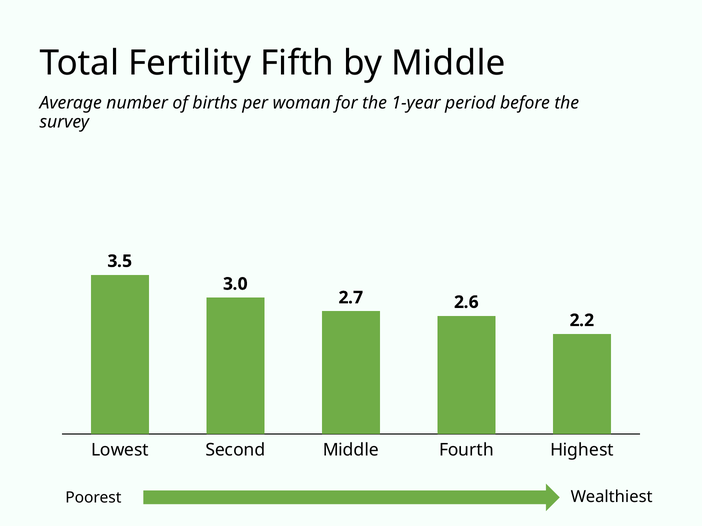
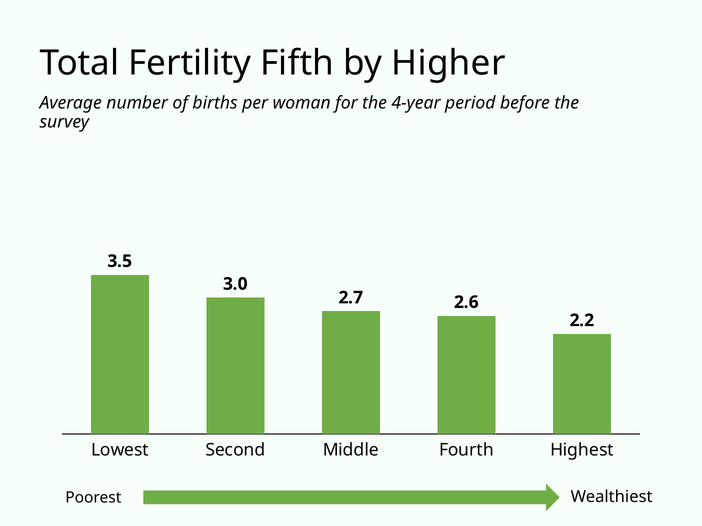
by Middle: Middle -> Higher
1-year: 1-year -> 4-year
